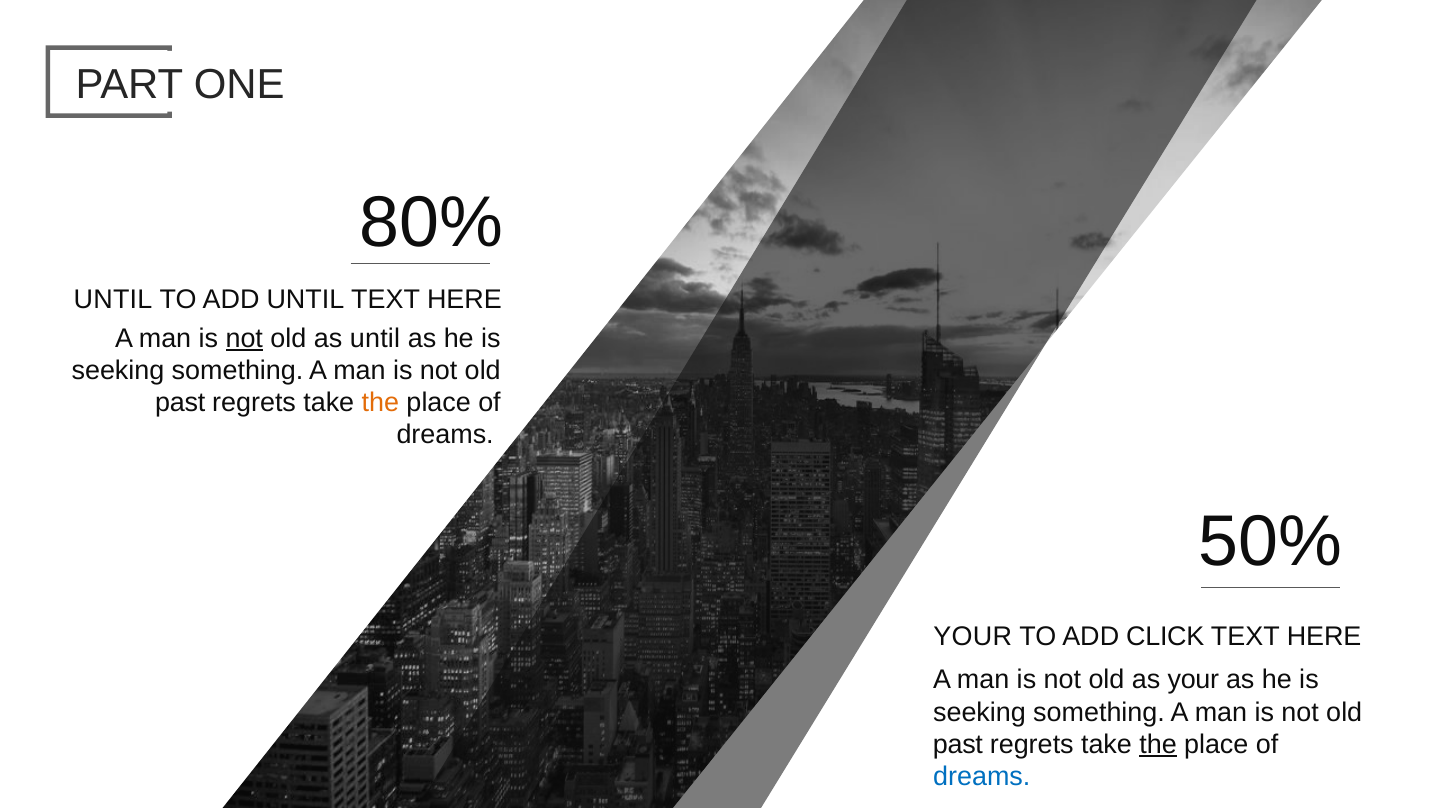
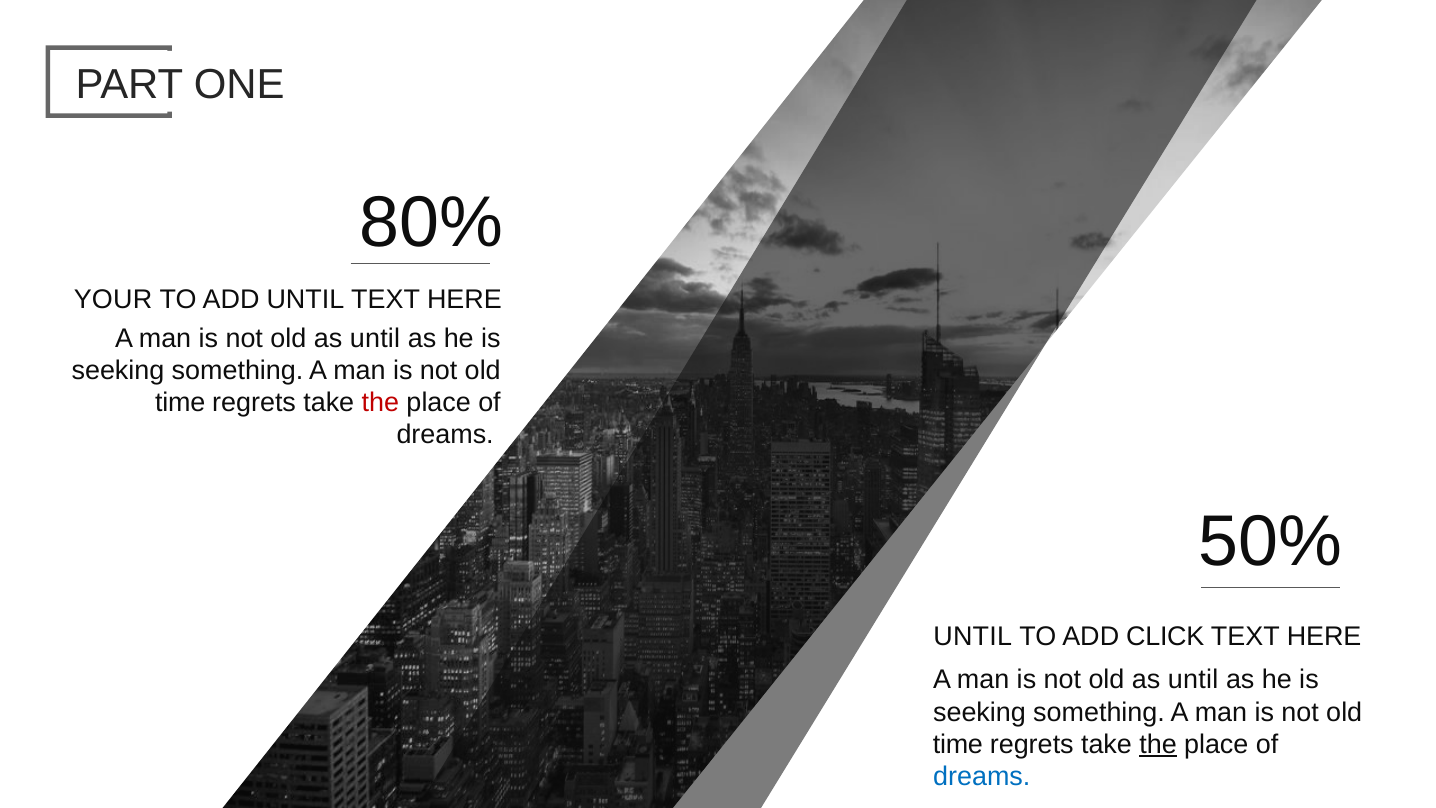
UNTIL at (113, 299): UNTIL -> YOUR
not at (244, 338) underline: present -> none
past at (180, 403): past -> time
the at (380, 403) colour: orange -> red
YOUR at (973, 636): YOUR -> UNTIL
your at (1193, 680): your -> until
past at (958, 744): past -> time
